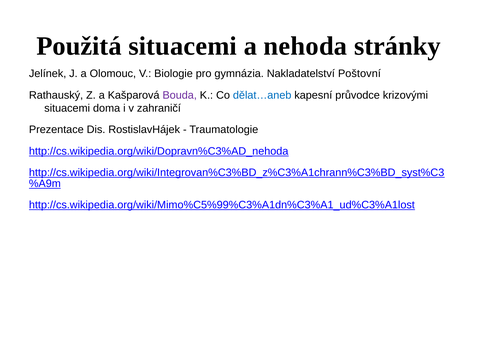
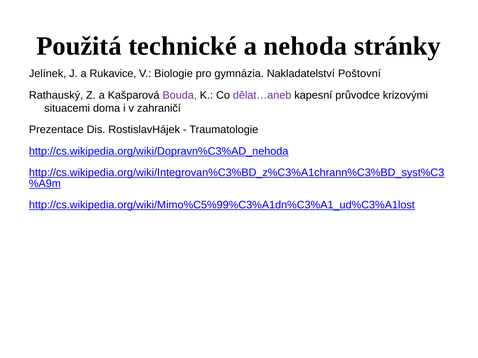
Použitá situacemi: situacemi -> technické
Olomouc: Olomouc -> Rukavice
dělat…aneb colour: blue -> purple
